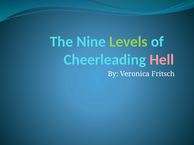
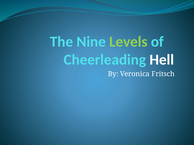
Hell colour: pink -> white
